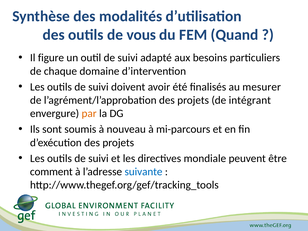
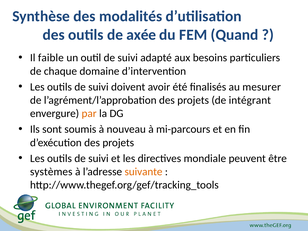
vous: vous -> axée
figure: figure -> faible
comment: comment -> systèmes
suivante colour: blue -> orange
